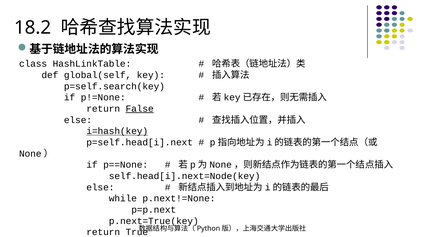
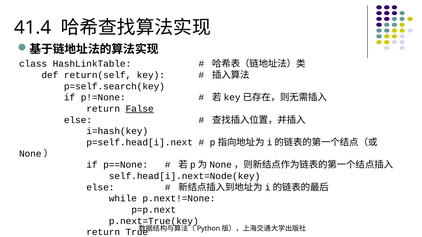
18.2: 18.2 -> 41.4
global(self: global(self -> return(self
i=hash(key underline: present -> none
